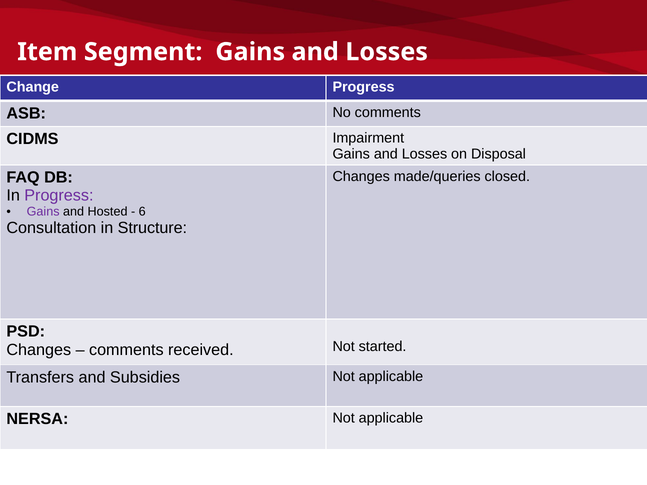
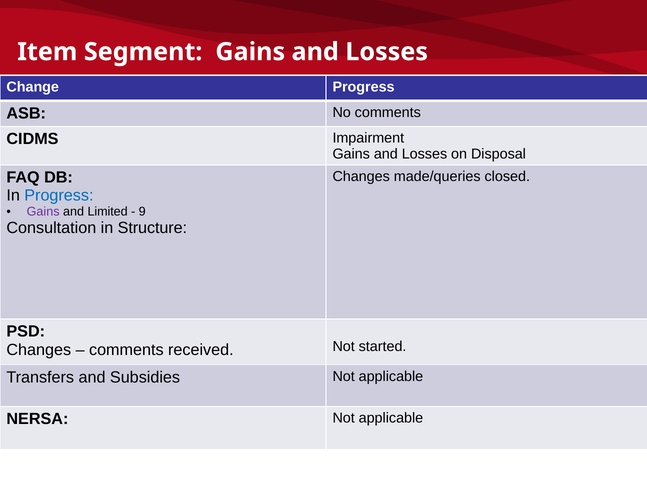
Progress at (59, 196) colour: purple -> blue
Hosted: Hosted -> Limited
6: 6 -> 9
